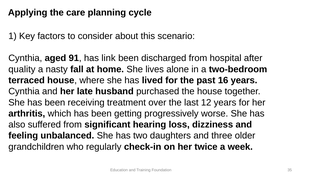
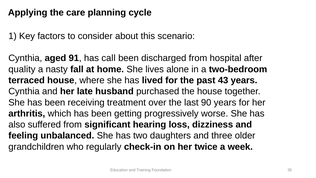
link: link -> call
16: 16 -> 43
12: 12 -> 90
